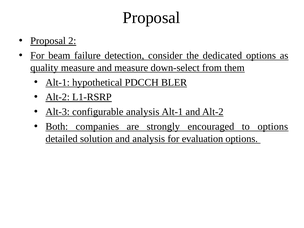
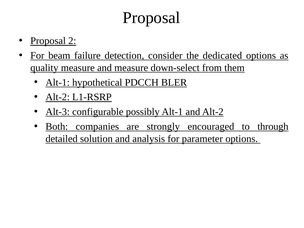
configurable analysis: analysis -> possibly
to options: options -> through
evaluation: evaluation -> parameter
